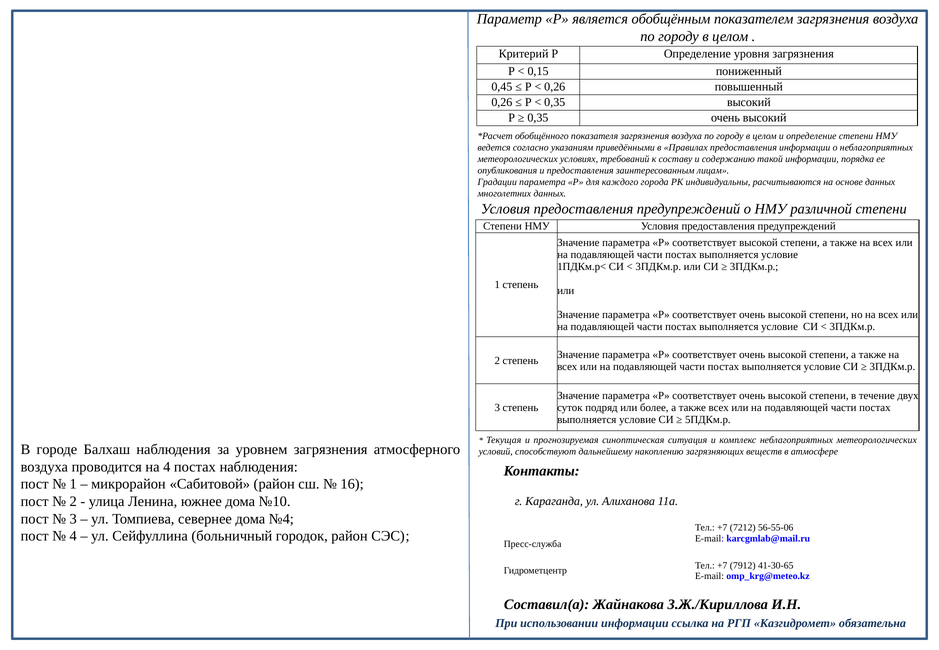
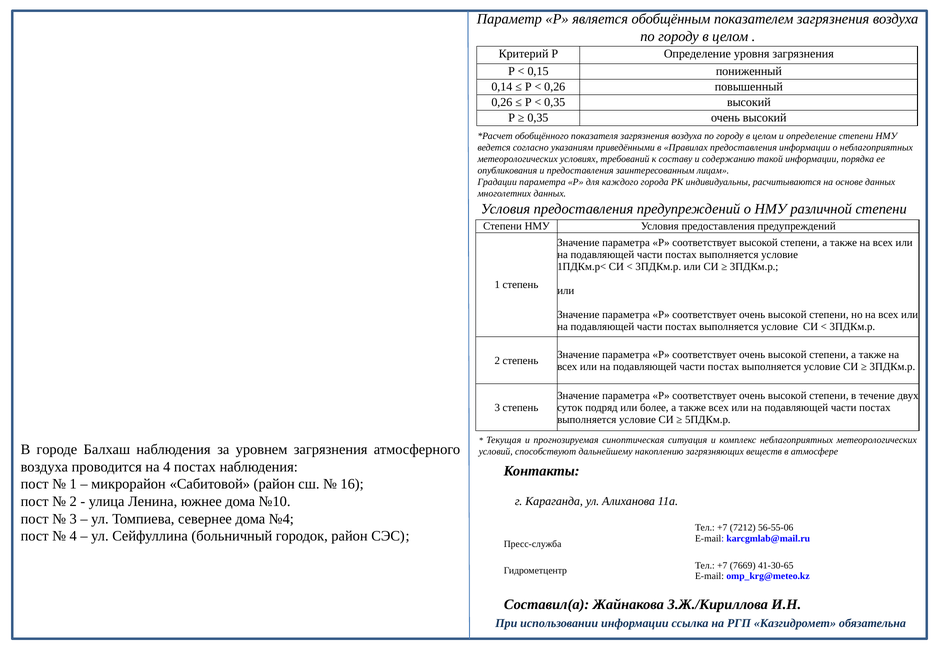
0,45: 0,45 -> 0,14
7912: 7912 -> 7669
